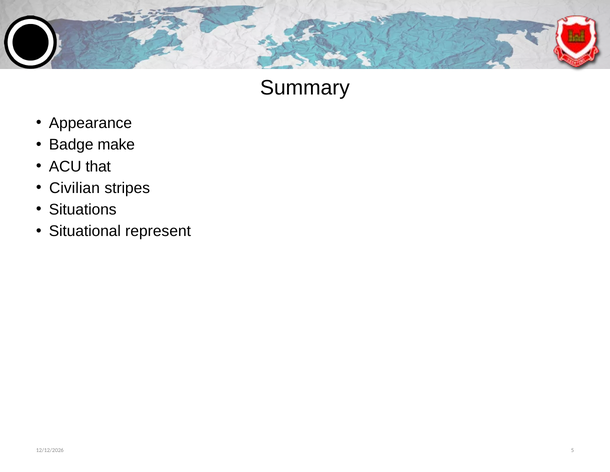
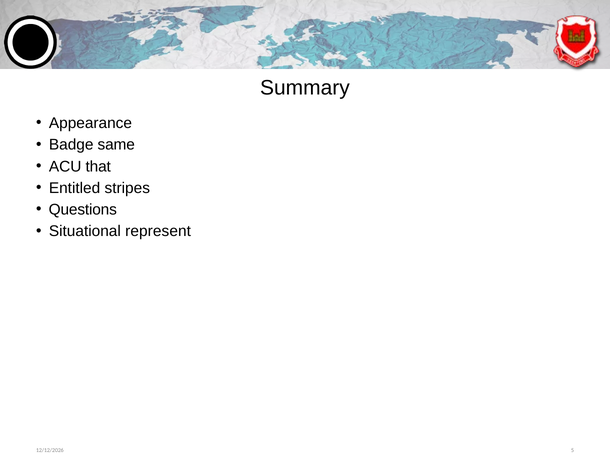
make: make -> same
Civilian: Civilian -> Entitled
Situations: Situations -> Questions
